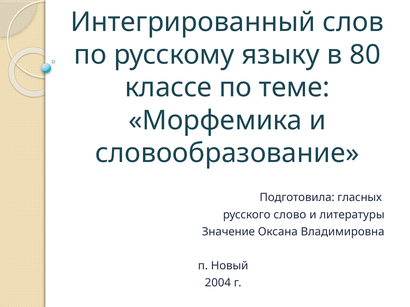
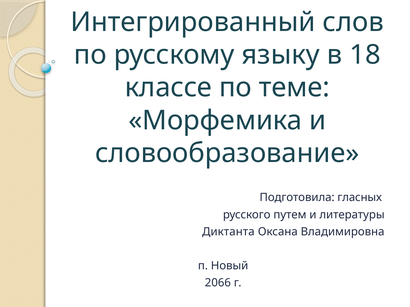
80: 80 -> 18
слово: слово -> путем
Значение: Значение -> Диктанта
2004: 2004 -> 2066
